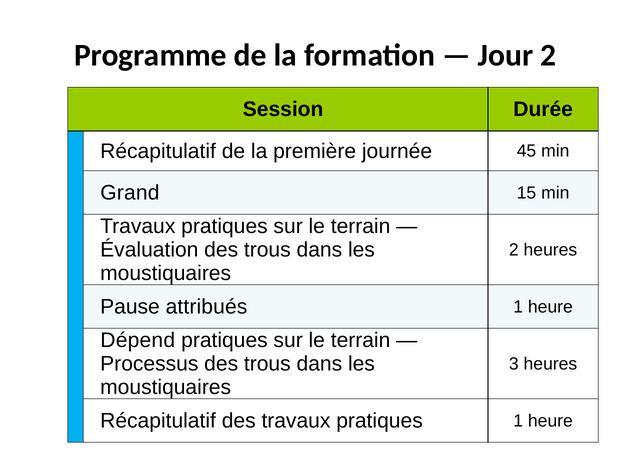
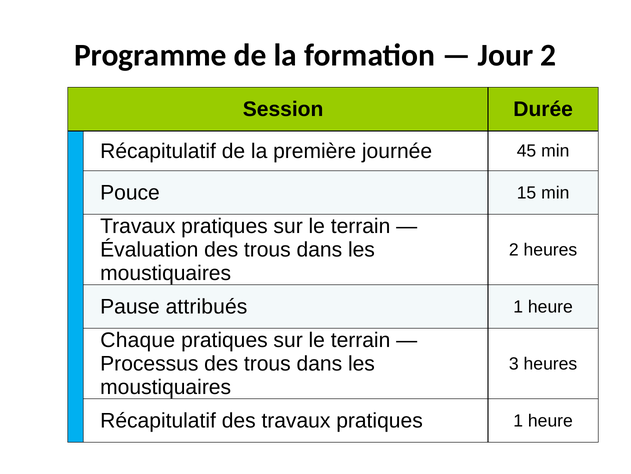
Grand: Grand -> Pouce
Dépend: Dépend -> Chaque
